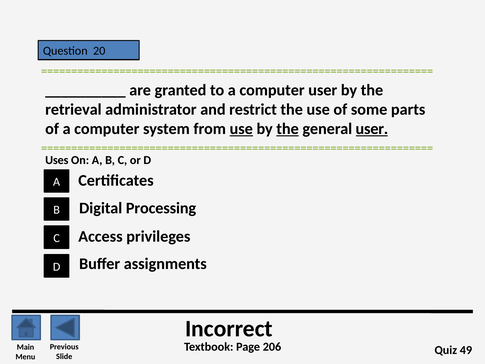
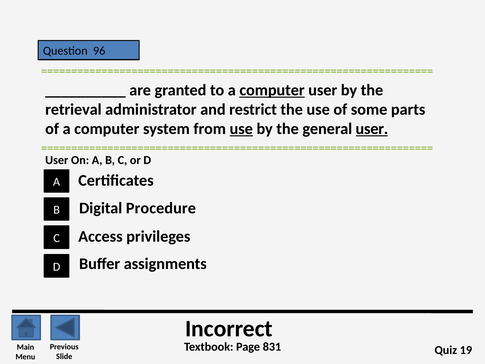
20: 20 -> 96
computer at (272, 90) underline: none -> present
the at (288, 129) underline: present -> none
Uses at (57, 160): Uses -> User
Processing: Processing -> Procedure
206: 206 -> 831
49: 49 -> 19
